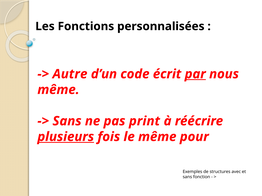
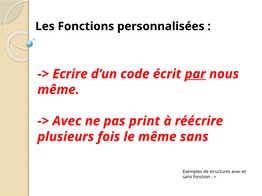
Autre: Autre -> Ecrire
Sans at (67, 121): Sans -> Avec
plusieurs underline: present -> none
même pour: pour -> sans
